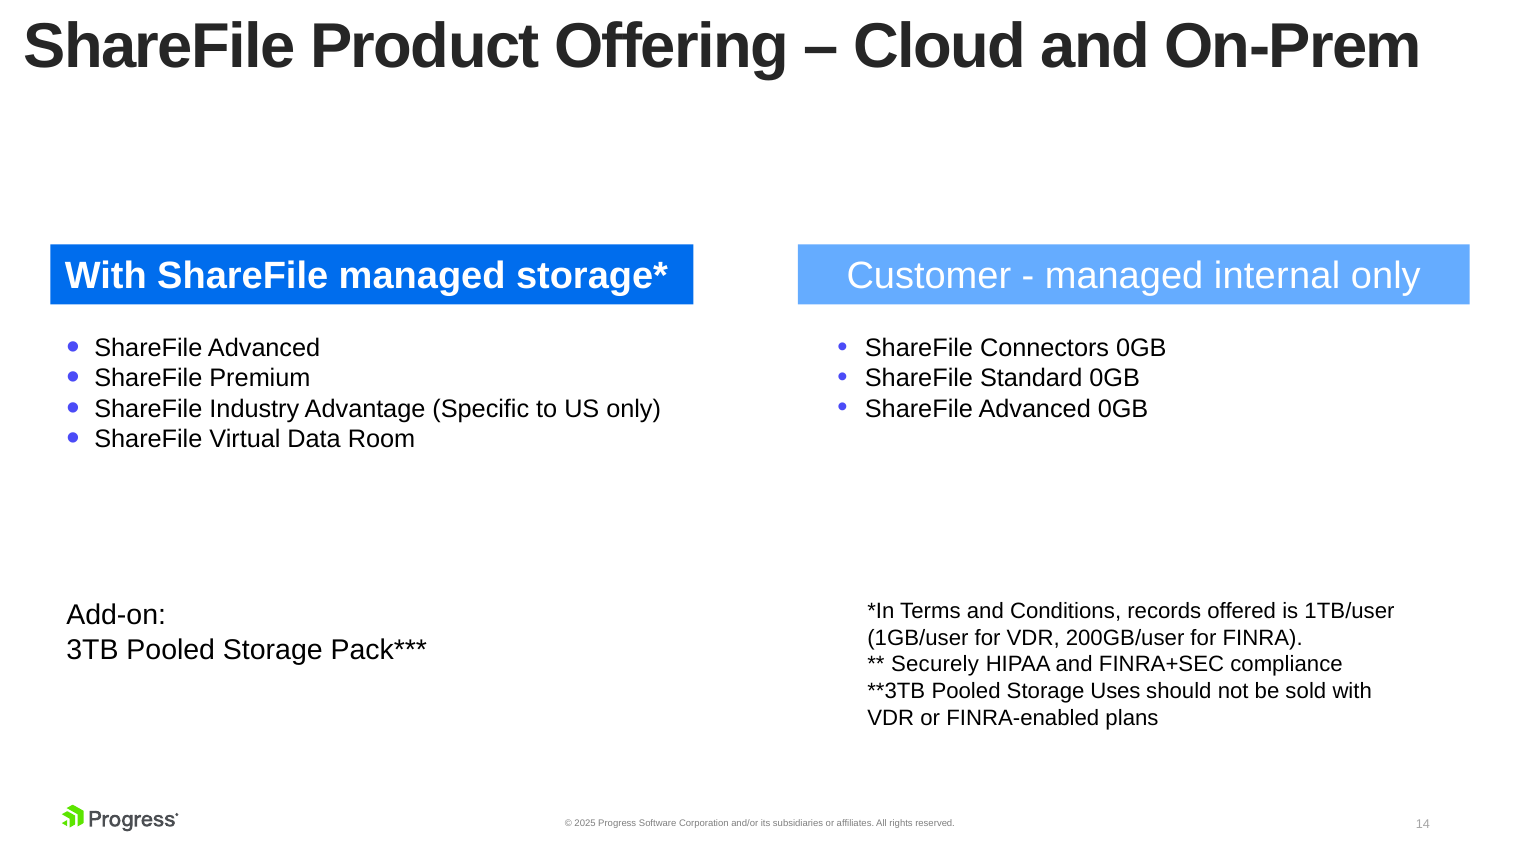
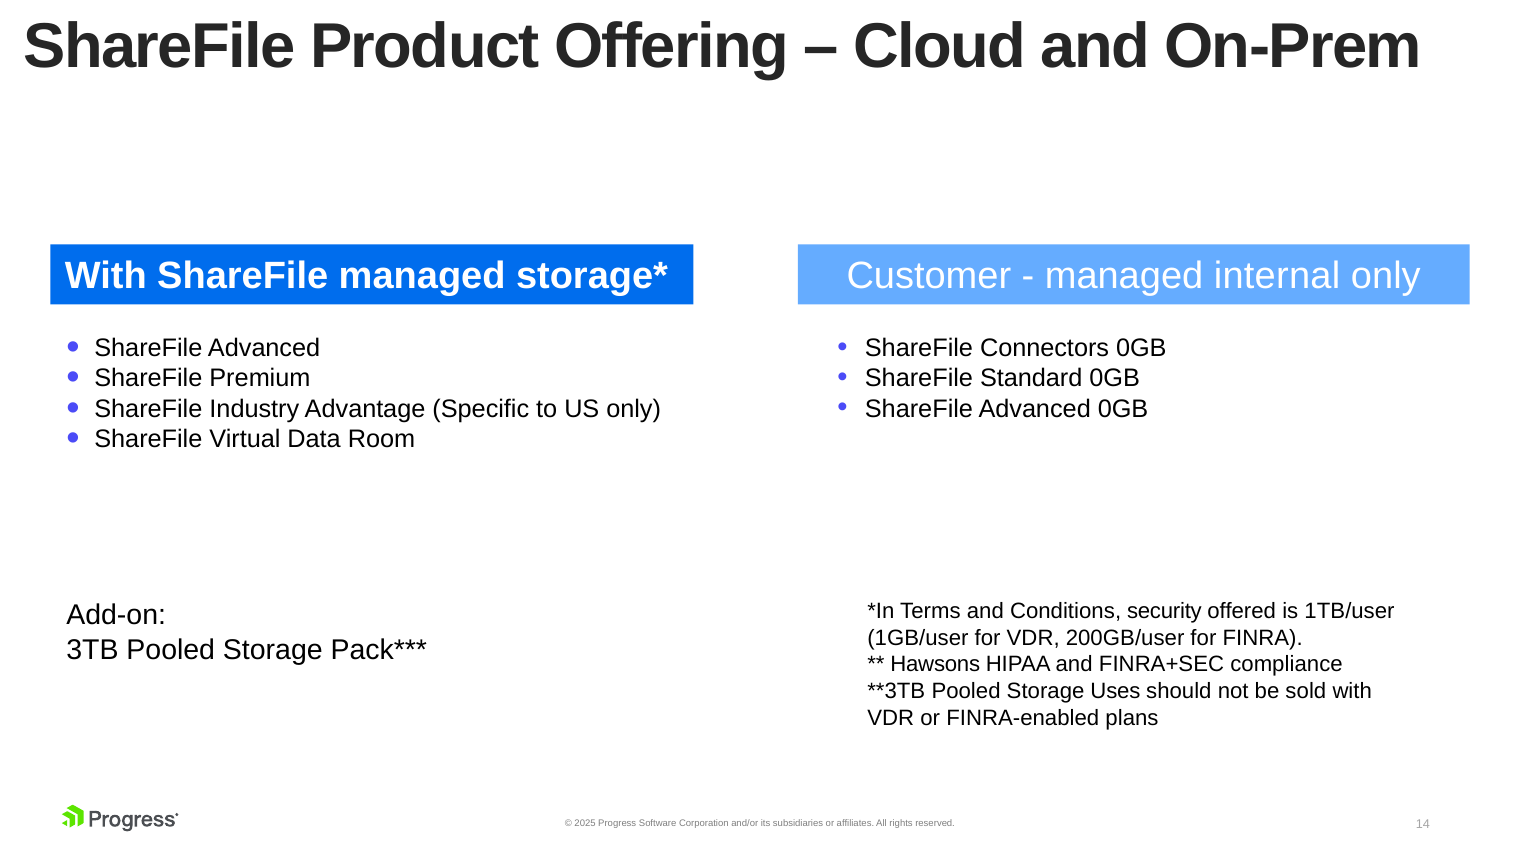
records: records -> security
Securely: Securely -> Hawsons
